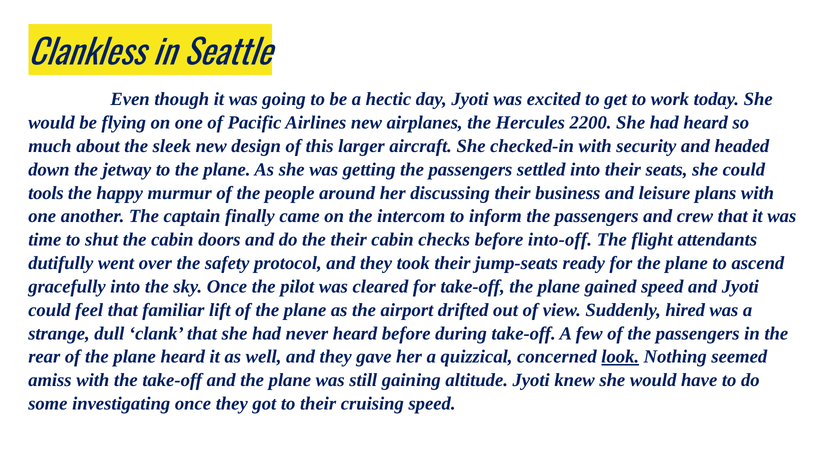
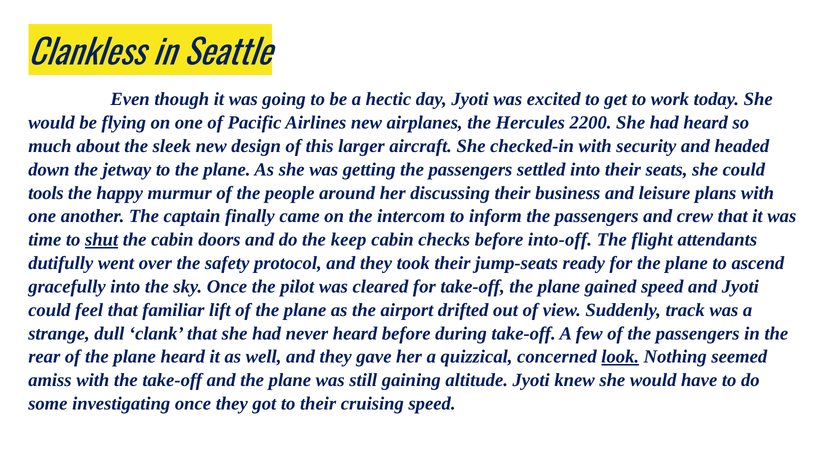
shut underline: none -> present
the their: their -> keep
hired: hired -> track
